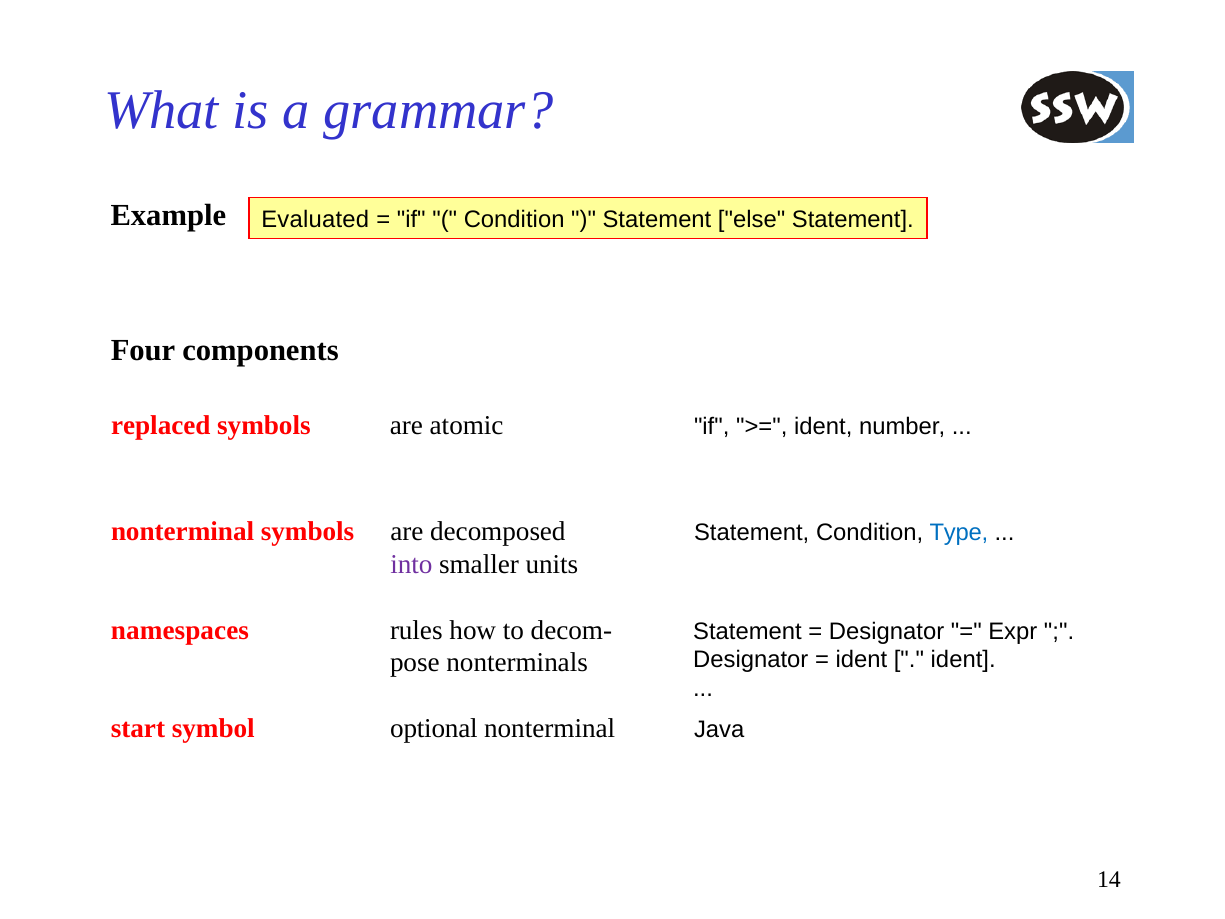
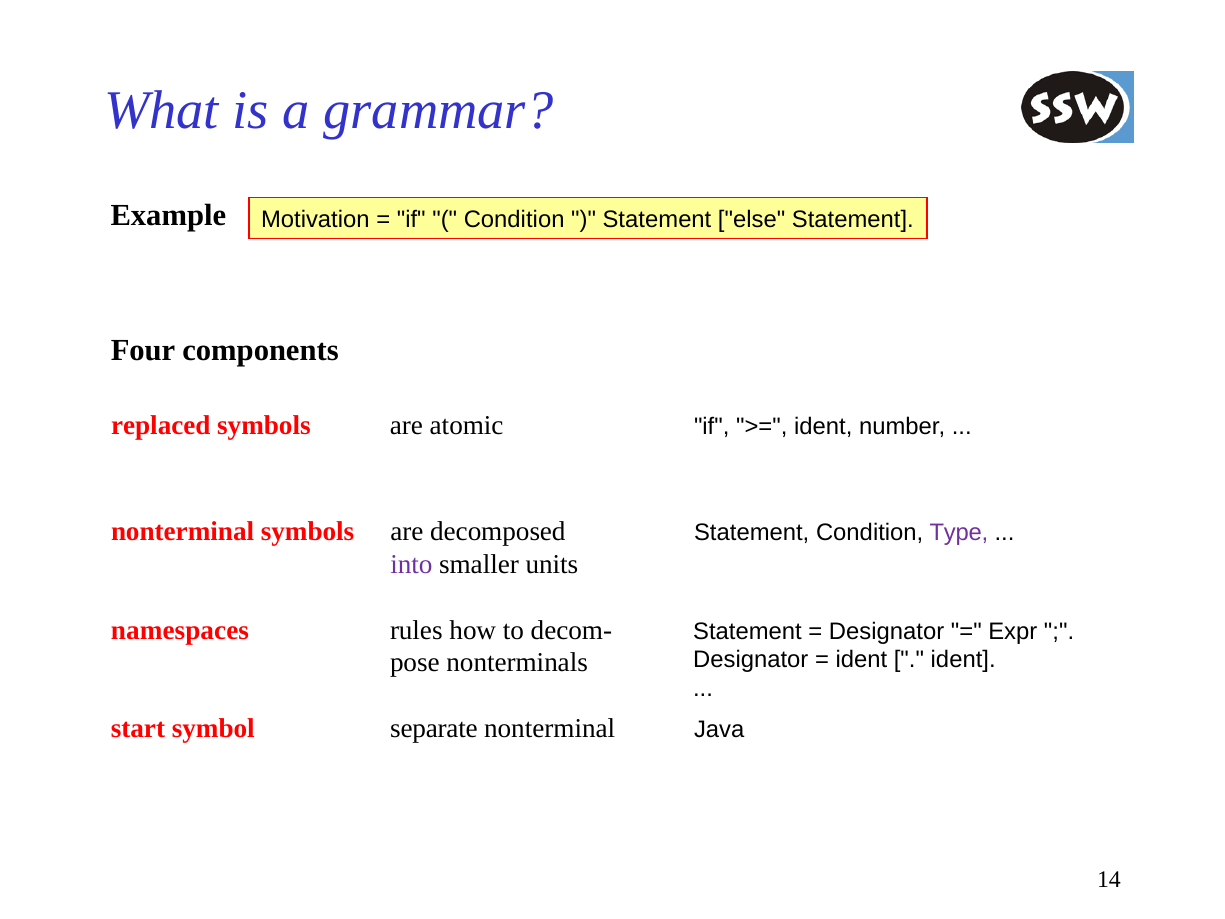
Evaluated: Evaluated -> Motivation
Type colour: blue -> purple
optional: optional -> separate
